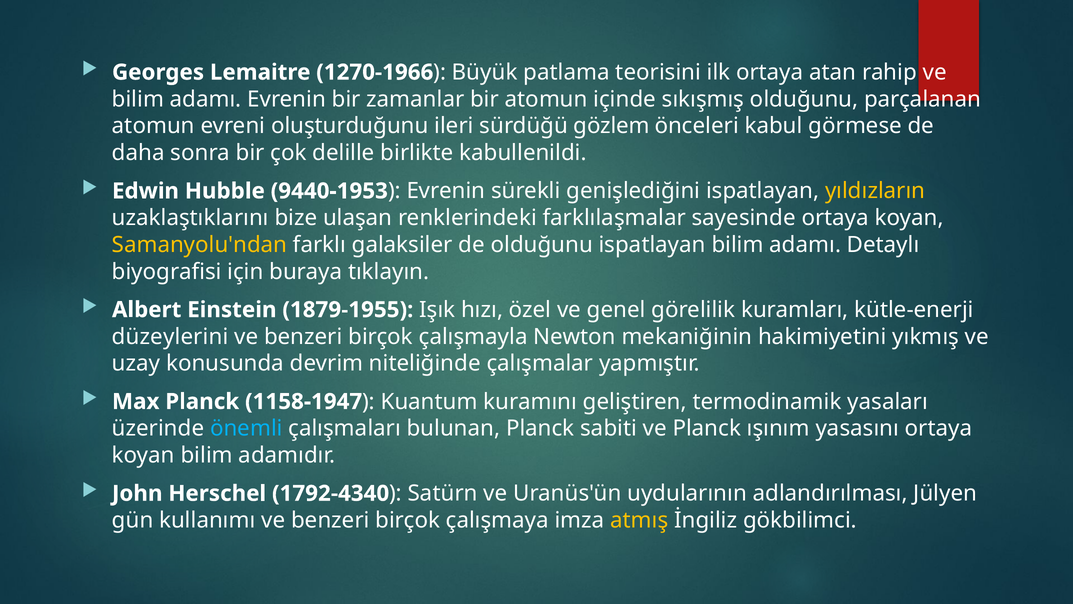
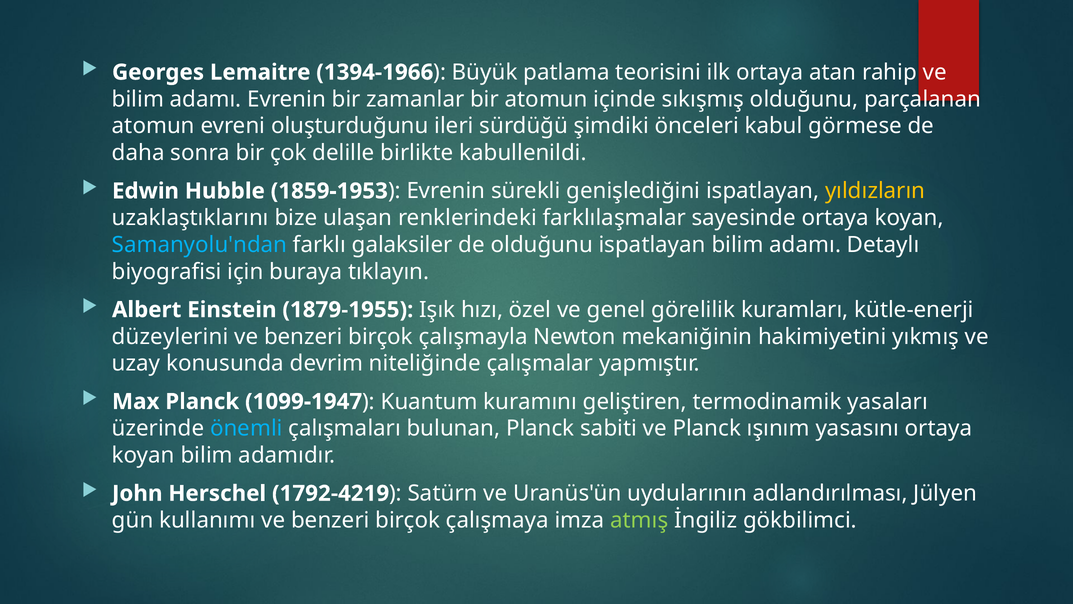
1270-1966: 1270-1966 -> 1394-1966
gözlem: gözlem -> şimdiki
9440-1953: 9440-1953 -> 1859-1953
Samanyolu'ndan colour: yellow -> light blue
1158-1947: 1158-1947 -> 1099-1947
1792-4340: 1792-4340 -> 1792-4219
atmış colour: yellow -> light green
